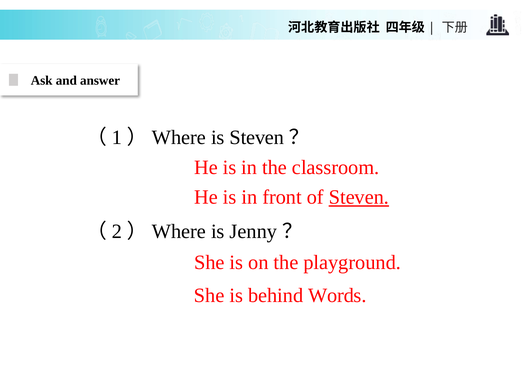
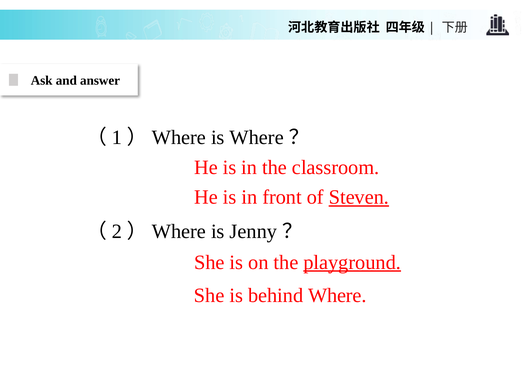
is Steven: Steven -> Where
playground underline: none -> present
behind Words: Words -> Where
